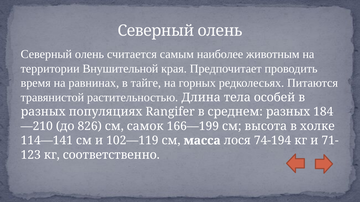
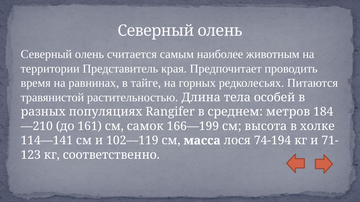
Внушительной: Внушительной -> Представитель
среднем разных: разных -> метров
826: 826 -> 161
